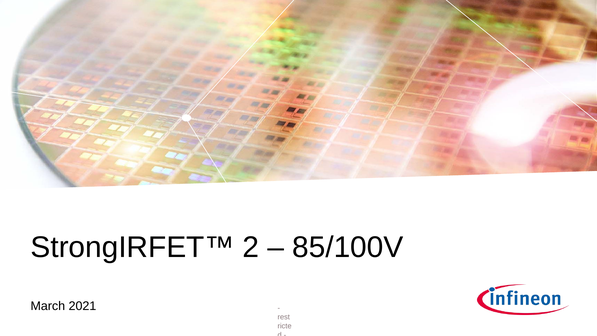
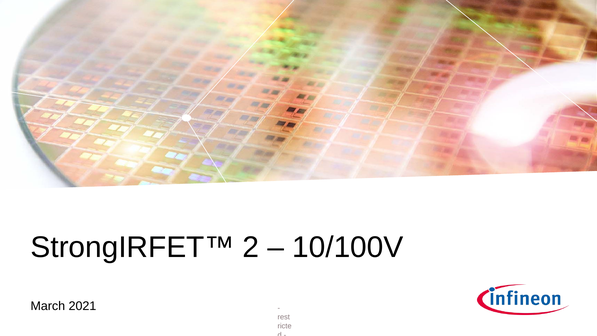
85/100V: 85/100V -> 10/100V
